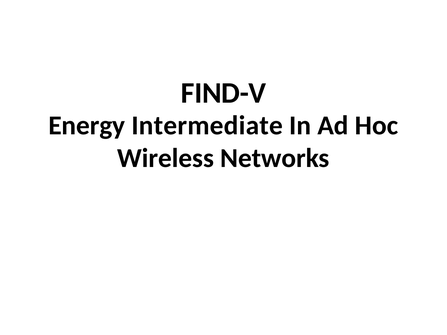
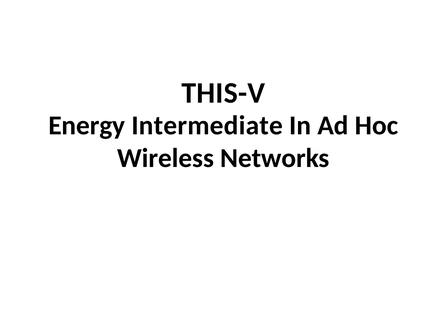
FIND-V: FIND-V -> THIS-V
